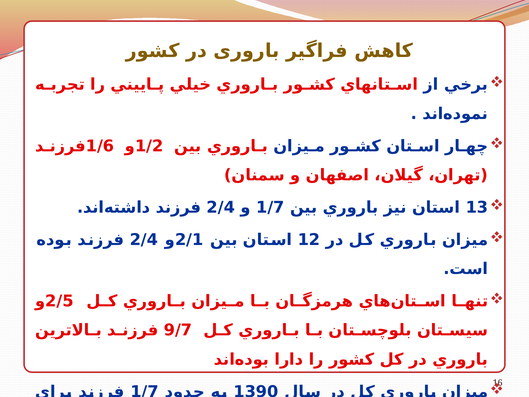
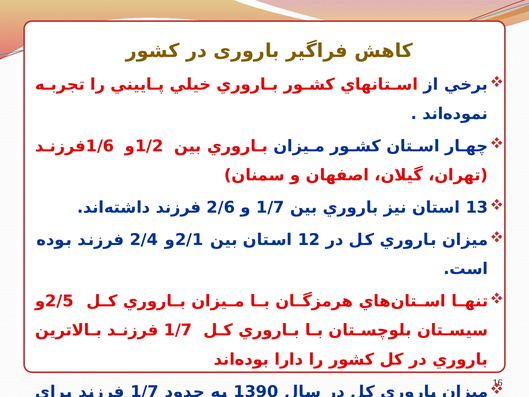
2/4 at (221, 207): 2/4 -> 2/6
9/7 at (178, 330): 9/7 -> 1/7
